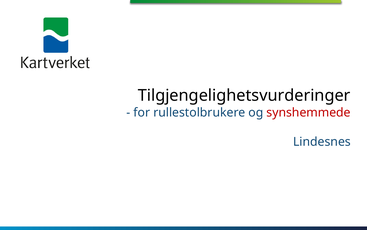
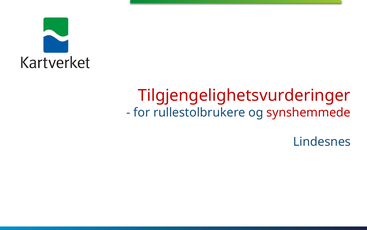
Tilgjengelighetsvurderinger colour: black -> red
